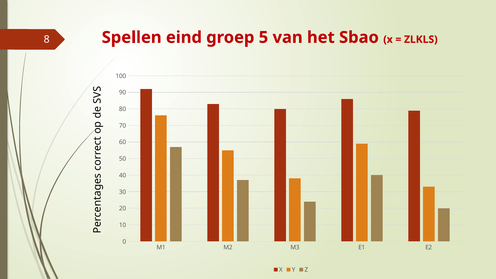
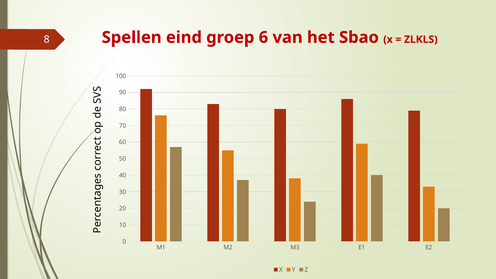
5: 5 -> 6
